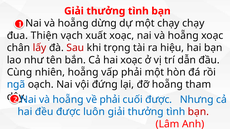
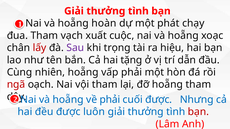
dừng: dừng -> hoàn
một chạy: chạy -> phát
đua Thiện: Thiện -> Tham
xuất xoạc: xoạc -> cuộc
Sau colour: red -> purple
hai xoạc: xoạc -> tặng
ngã colour: blue -> red
vội đứng: đứng -> tham
